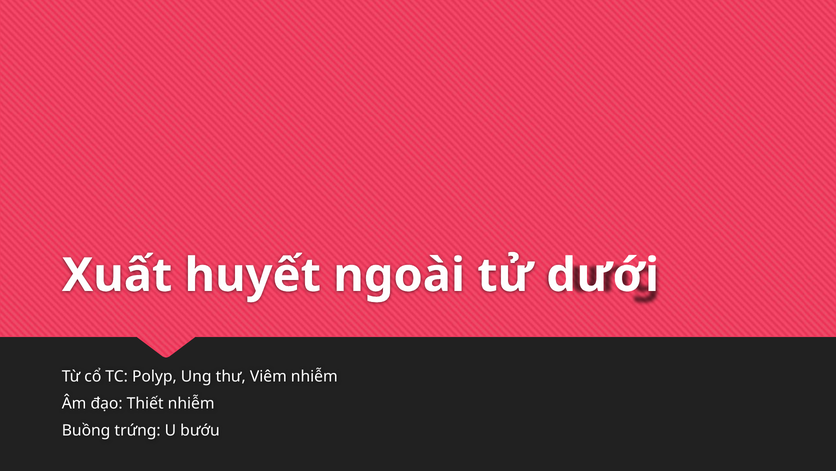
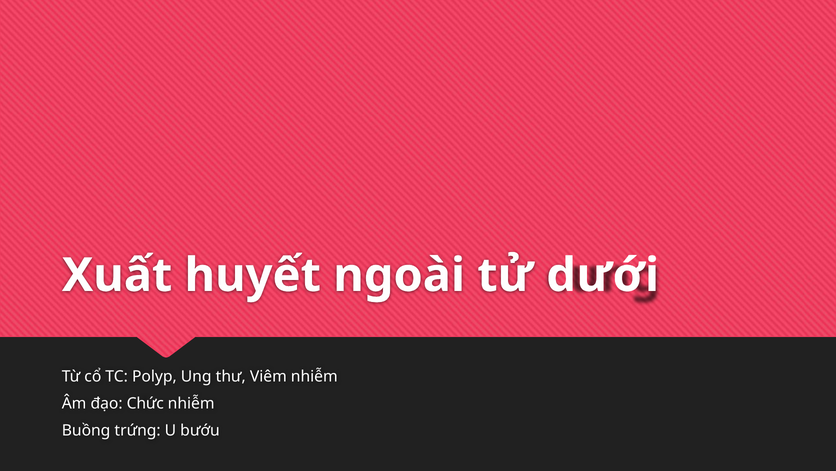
Thiết: Thiết -> Chức
